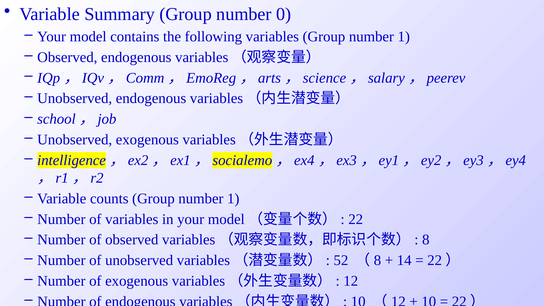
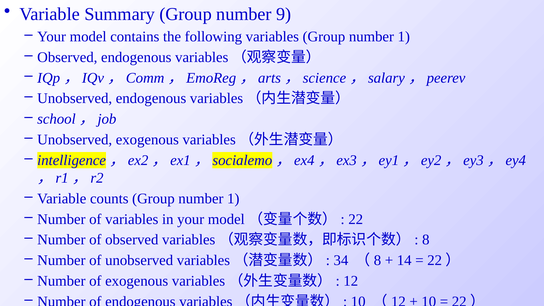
0: 0 -> 9
52: 52 -> 34
